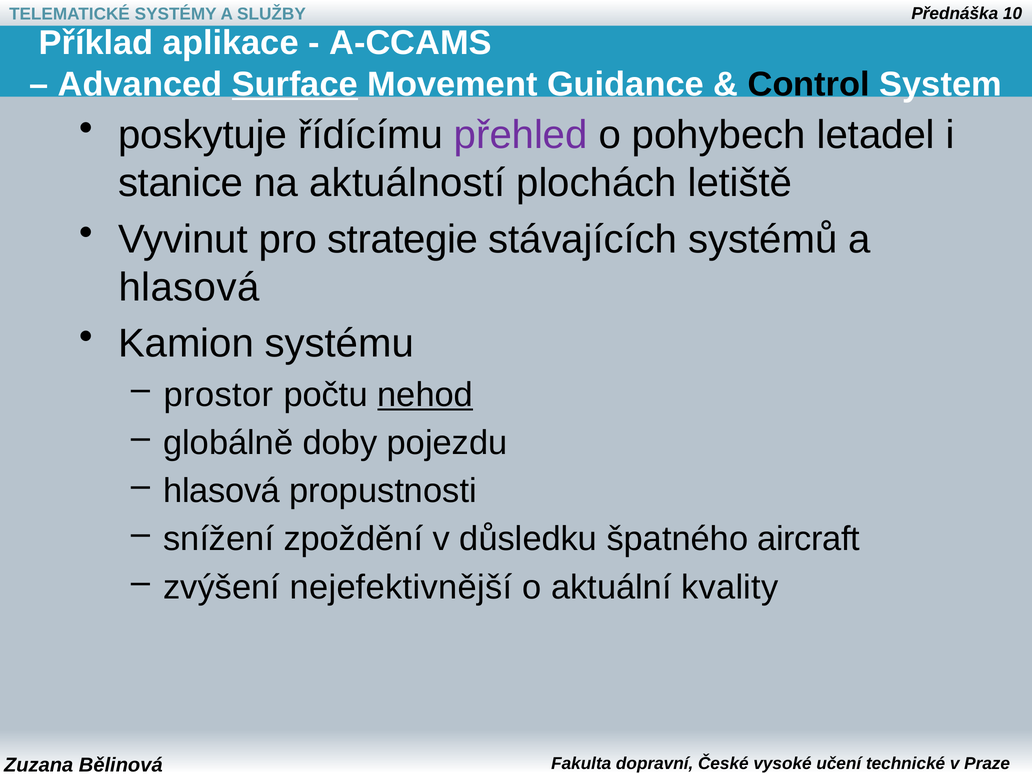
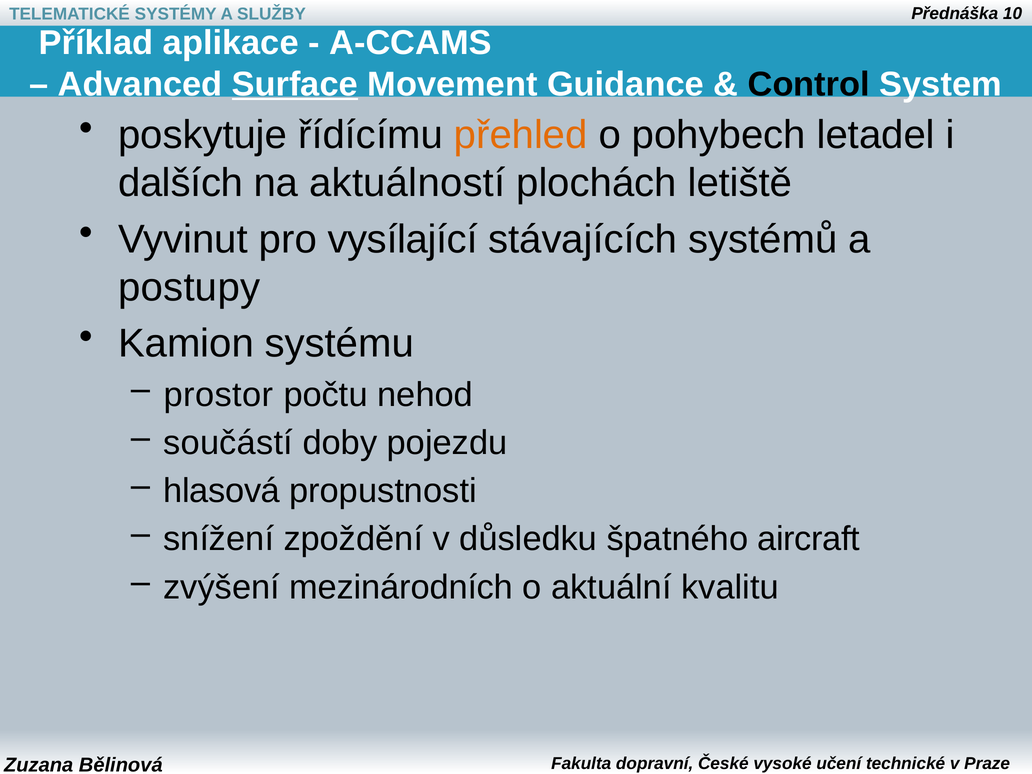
přehled colour: purple -> orange
stanice: stanice -> dalších
strategie: strategie -> vysílající
hlasová at (189, 287): hlasová -> postupy
nehod underline: present -> none
globálně: globálně -> součástí
nejefektivnější: nejefektivnější -> mezinárodních
kvality: kvality -> kvalitu
